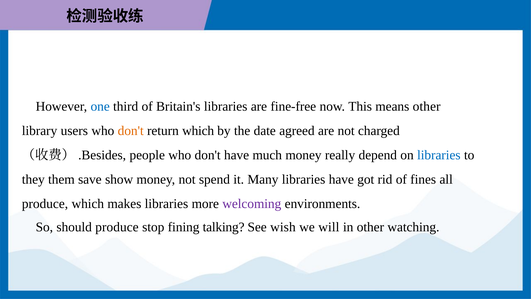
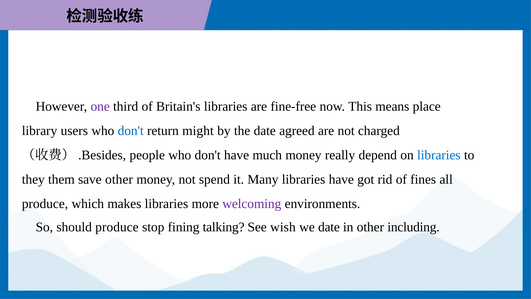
one colour: blue -> purple
means other: other -> place
don't at (131, 131) colour: orange -> blue
return which: which -> might
save show: show -> other
we will: will -> date
watching: watching -> including
